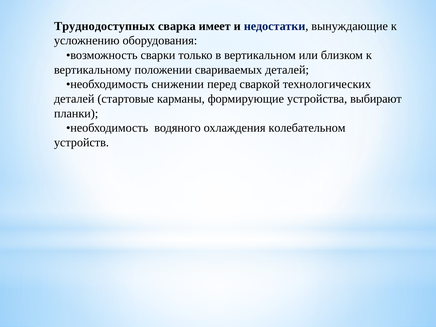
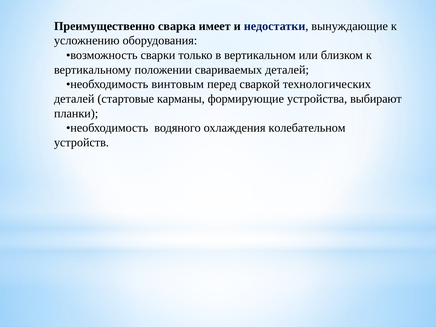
Труднодоступных: Труднодоступных -> Преимущественно
снижении: снижении -> винтовым
